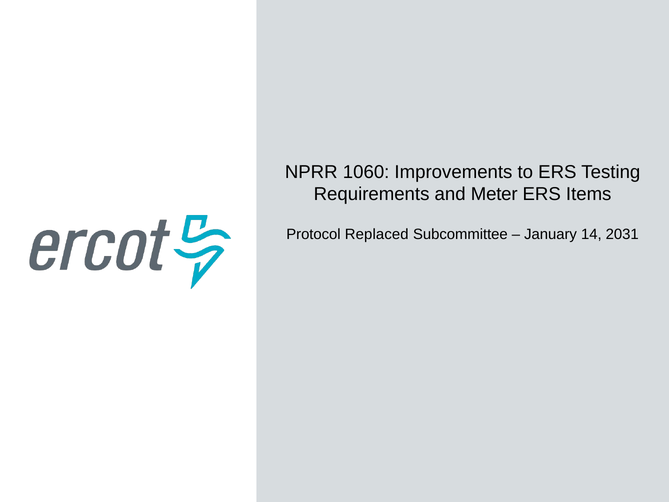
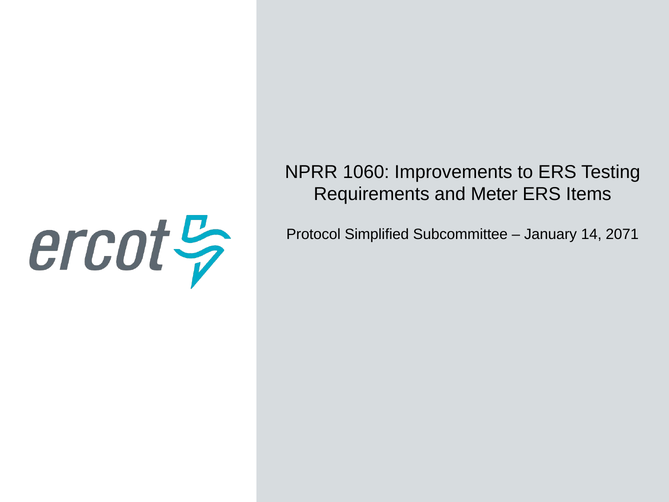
Replaced: Replaced -> Simplified
2031: 2031 -> 2071
